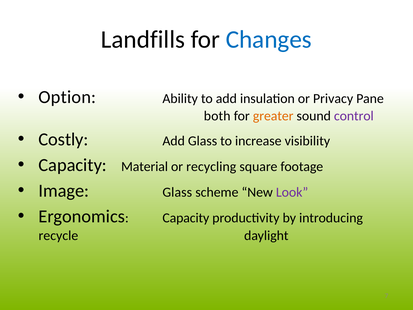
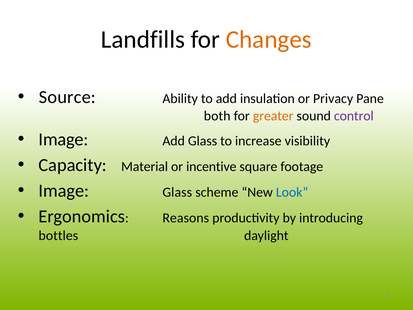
Changes colour: blue -> orange
Option: Option -> Source
Costly at (63, 139): Costly -> Image
recycling: recycling -> incentive
Look colour: purple -> blue
Capacity at (186, 218): Capacity -> Reasons
recycle: recycle -> bottles
